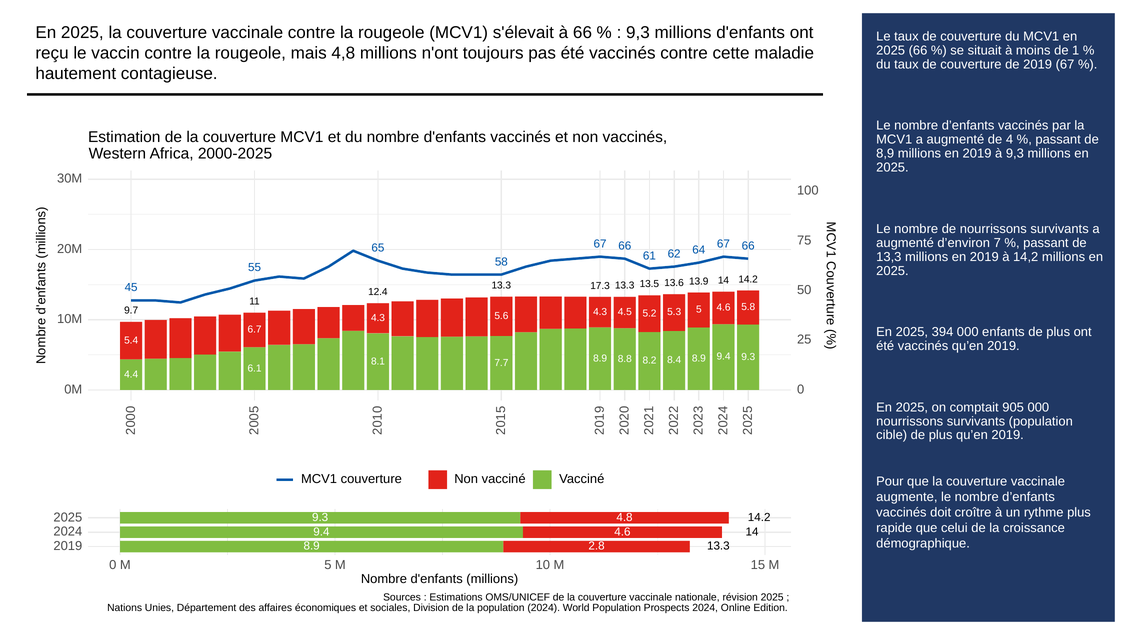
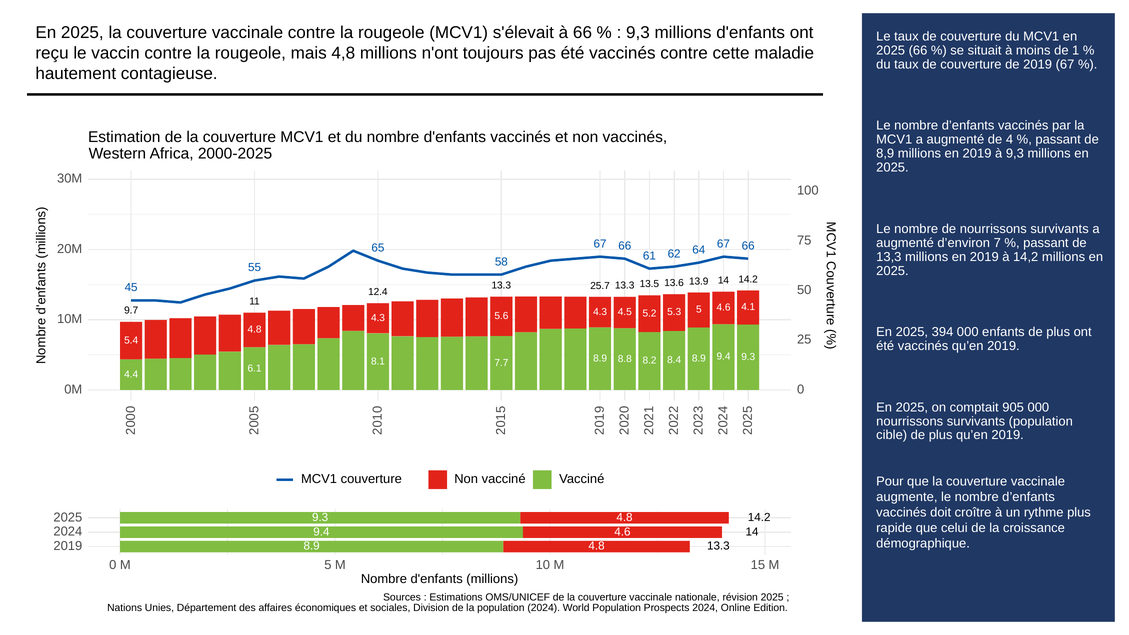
17.3: 17.3 -> 25.7
5.8: 5.8 -> 4.1
6.7 at (255, 330): 6.7 -> 4.8
8.9 2.8: 2.8 -> 4.8
